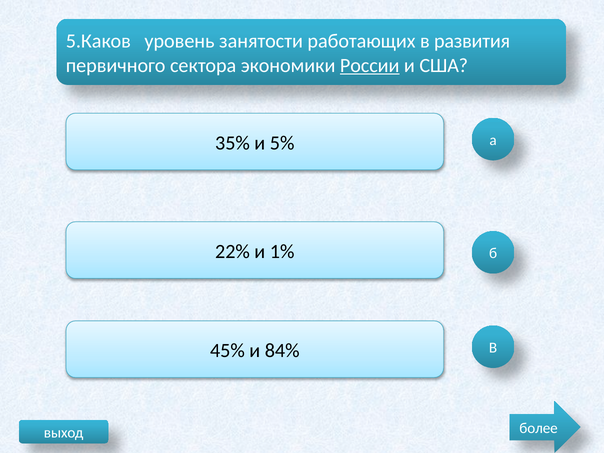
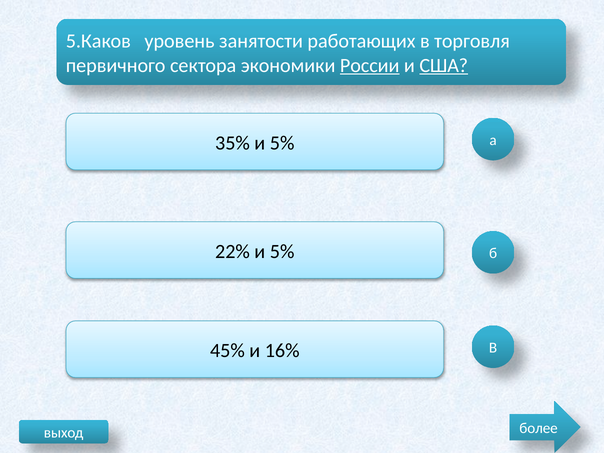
развития: развития -> торговля
США underline: none -> present
22% и 1%: 1% -> 5%
84%: 84% -> 16%
